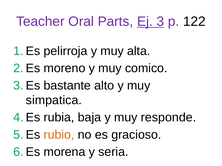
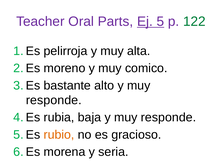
3: 3 -> 5
122 colour: black -> green
simpatica at (54, 101): simpatica -> responde
